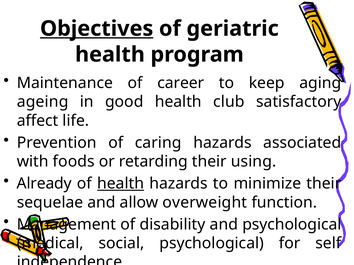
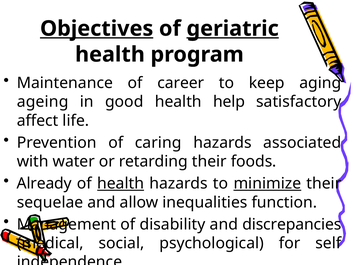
geriatric underline: none -> present
club: club -> help
foods: foods -> water
using: using -> foods
minimize underline: none -> present
overweight: overweight -> inequalities
and psychological: psychological -> discrepancies
